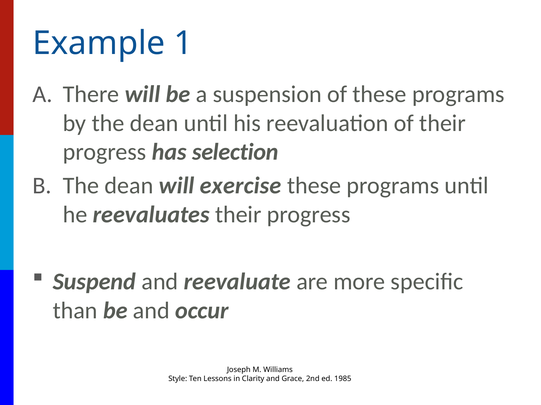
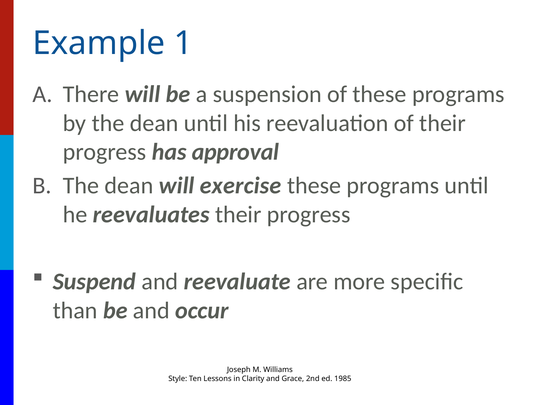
selection: selection -> approval
